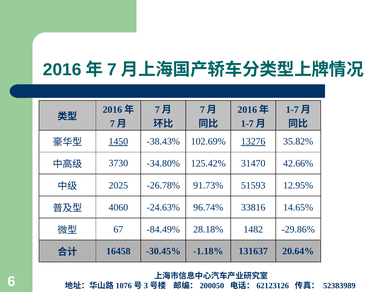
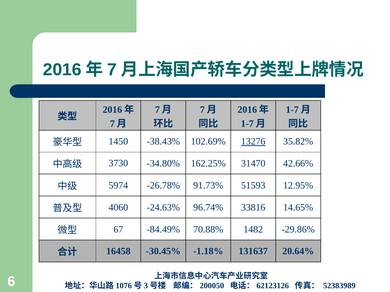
1450 underline: present -> none
125.42%: 125.42% -> 162.25%
2025: 2025 -> 5974
28.18%: 28.18% -> 70.88%
